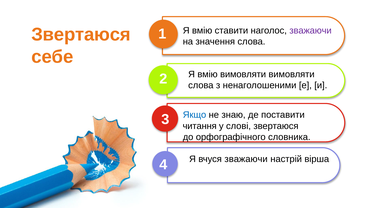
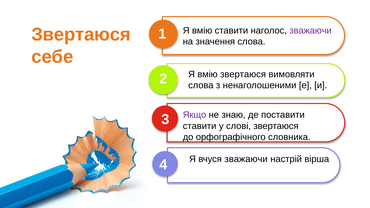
вмію вимовляти: вимовляти -> звертаюся
Якщо colour: blue -> purple
читання at (200, 126): читання -> ставити
